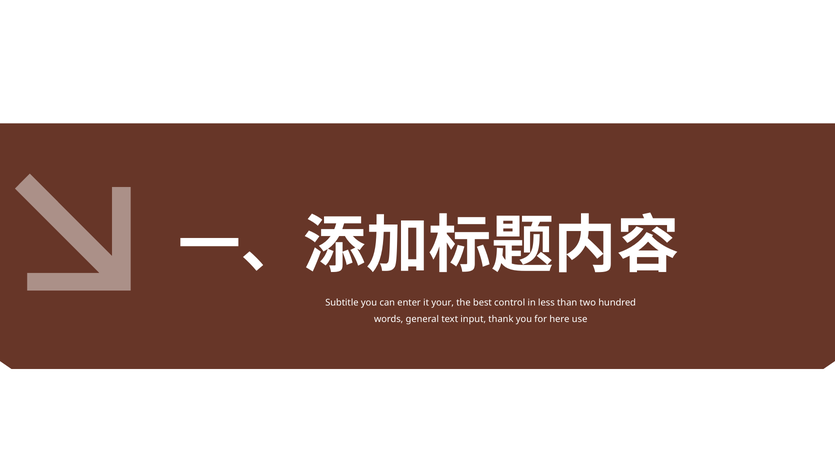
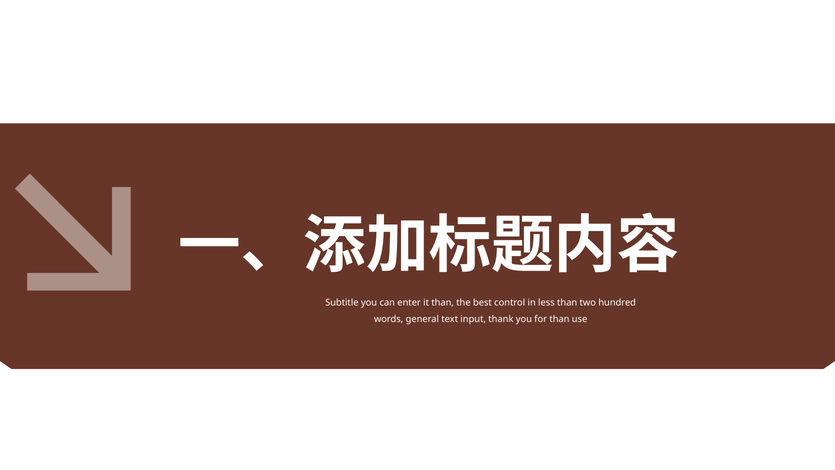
it your: your -> than
for here: here -> than
